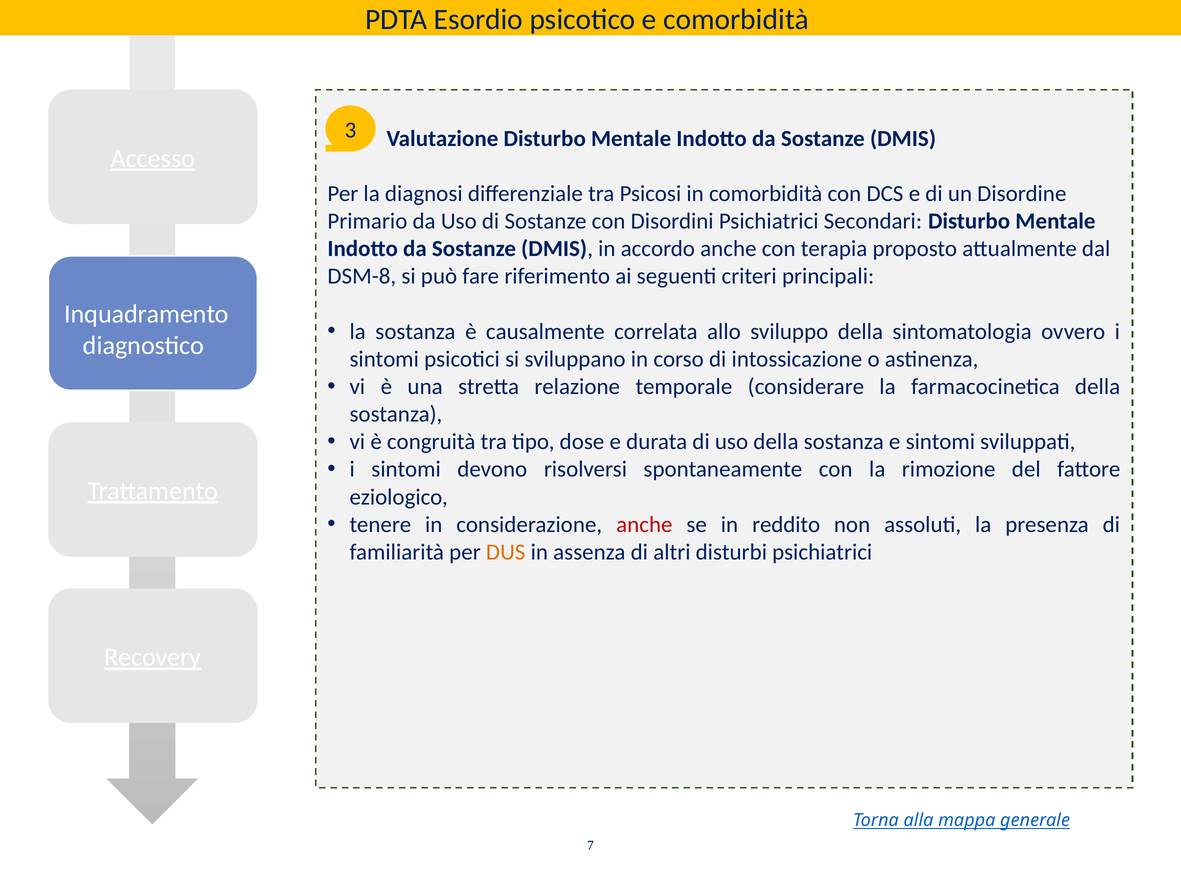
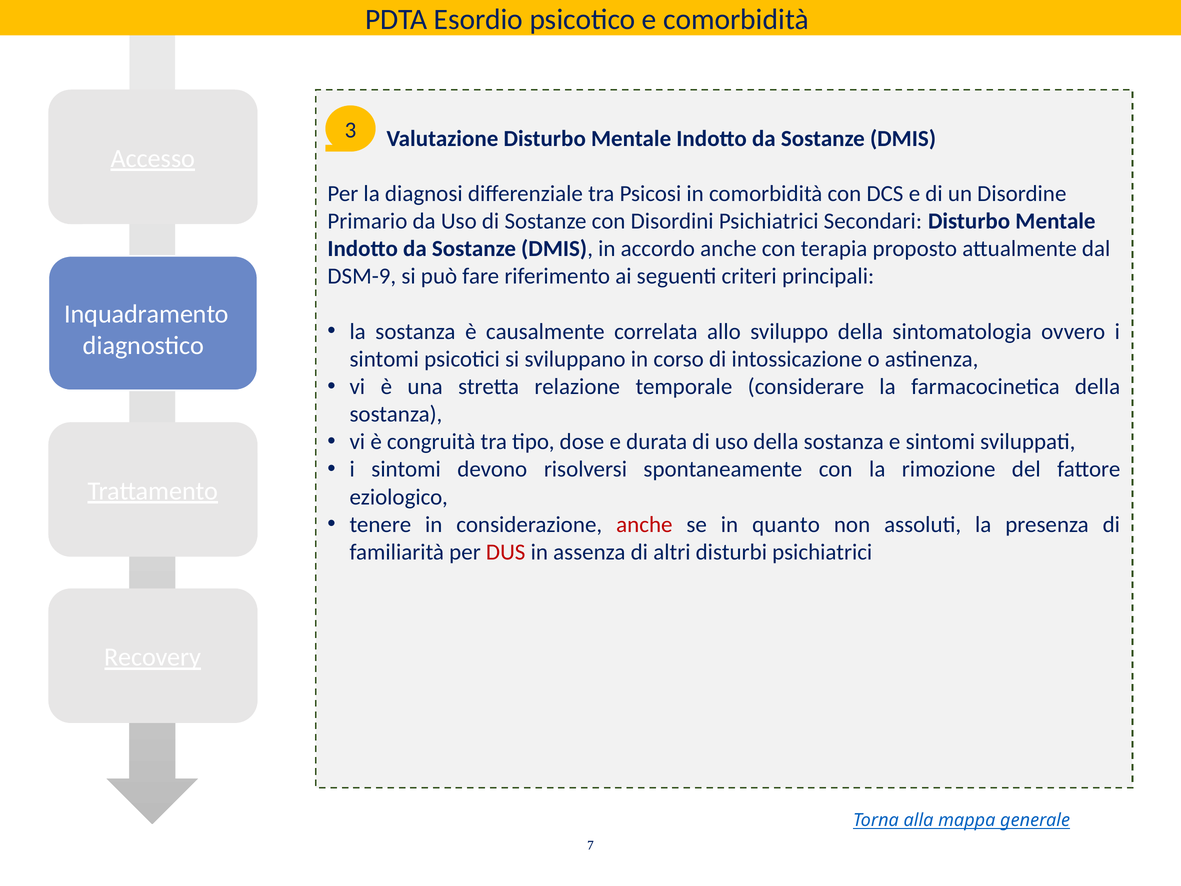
DSM-8: DSM-8 -> DSM-9
reddito: reddito -> quanto
DUS colour: orange -> red
